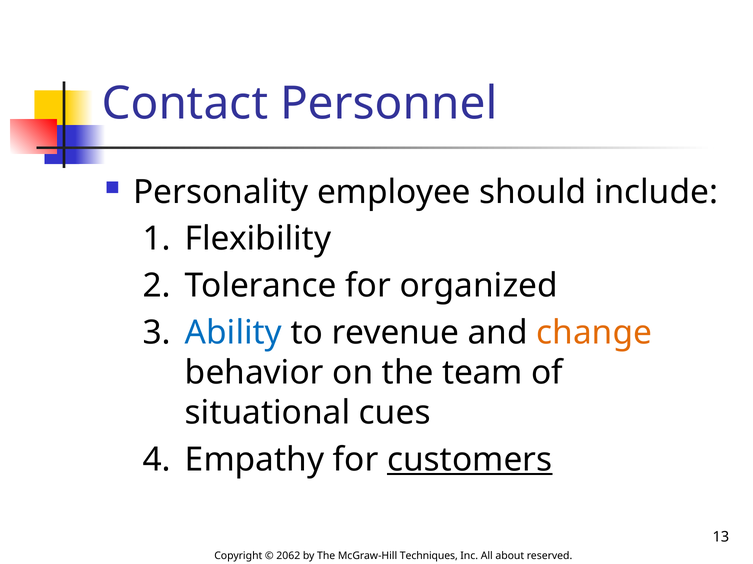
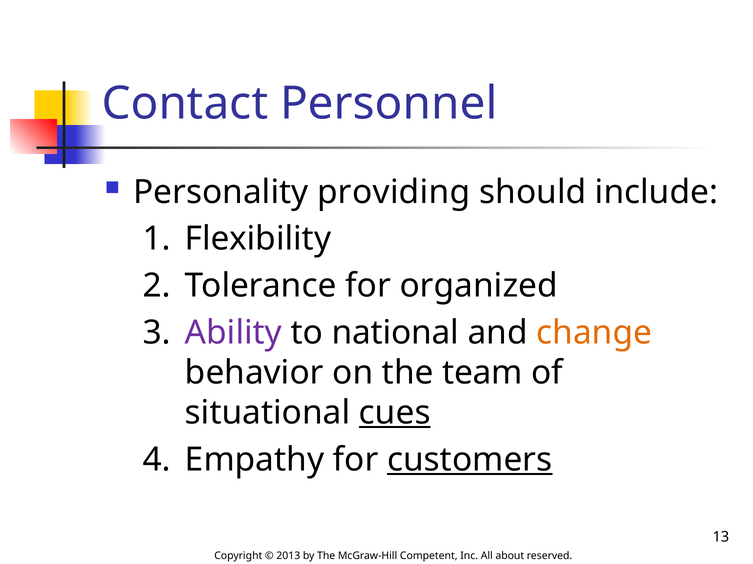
employee: employee -> providing
Ability colour: blue -> purple
revenue: revenue -> national
cues underline: none -> present
2062: 2062 -> 2013
Techniques: Techniques -> Competent
